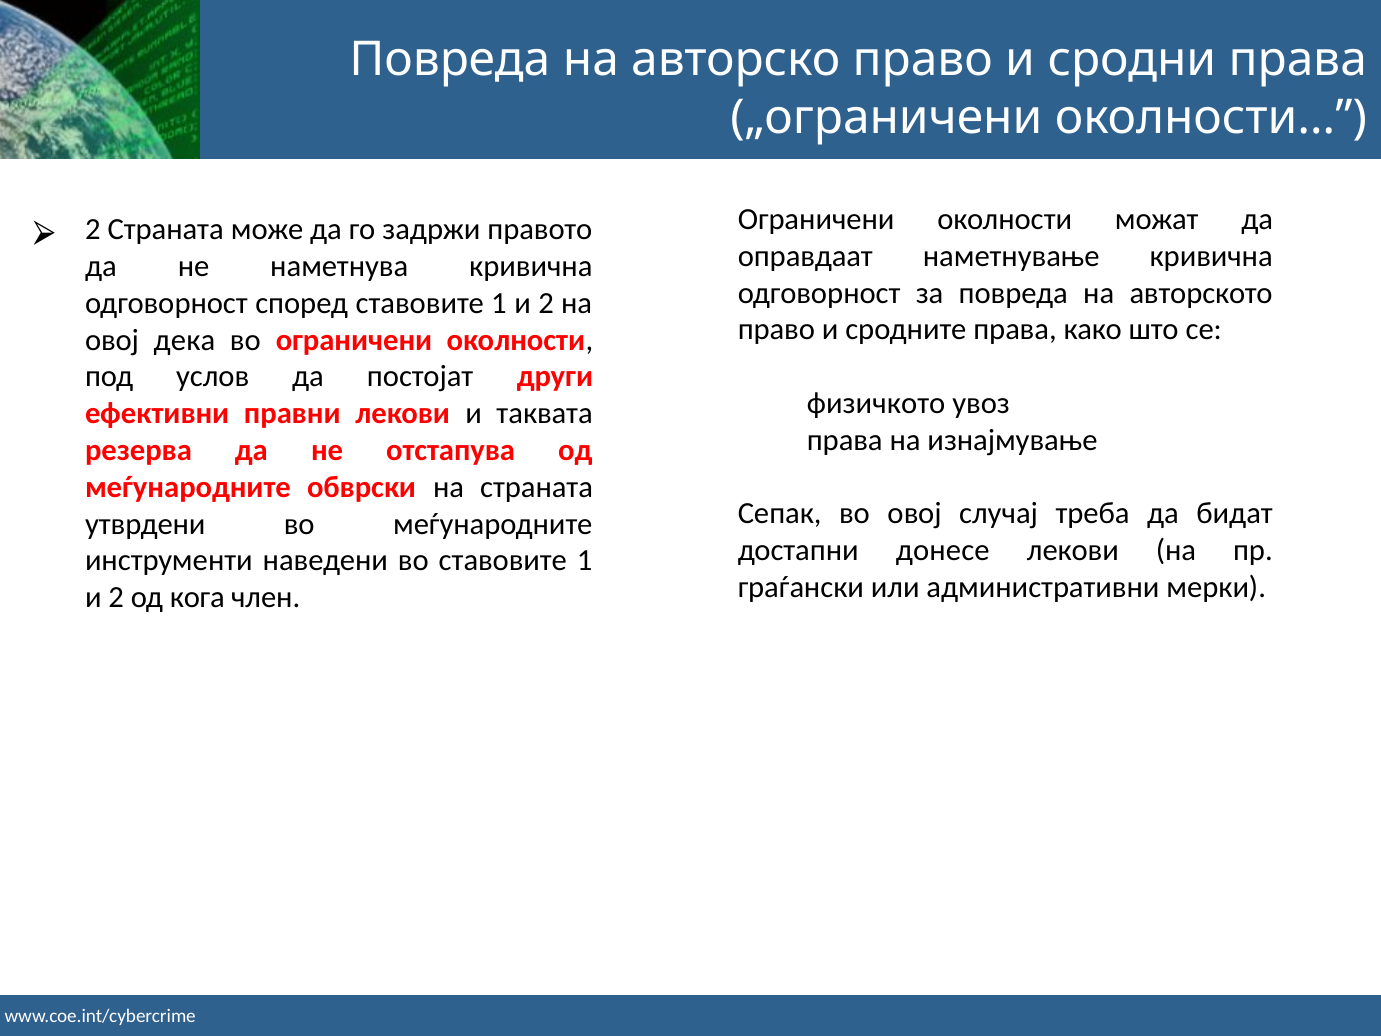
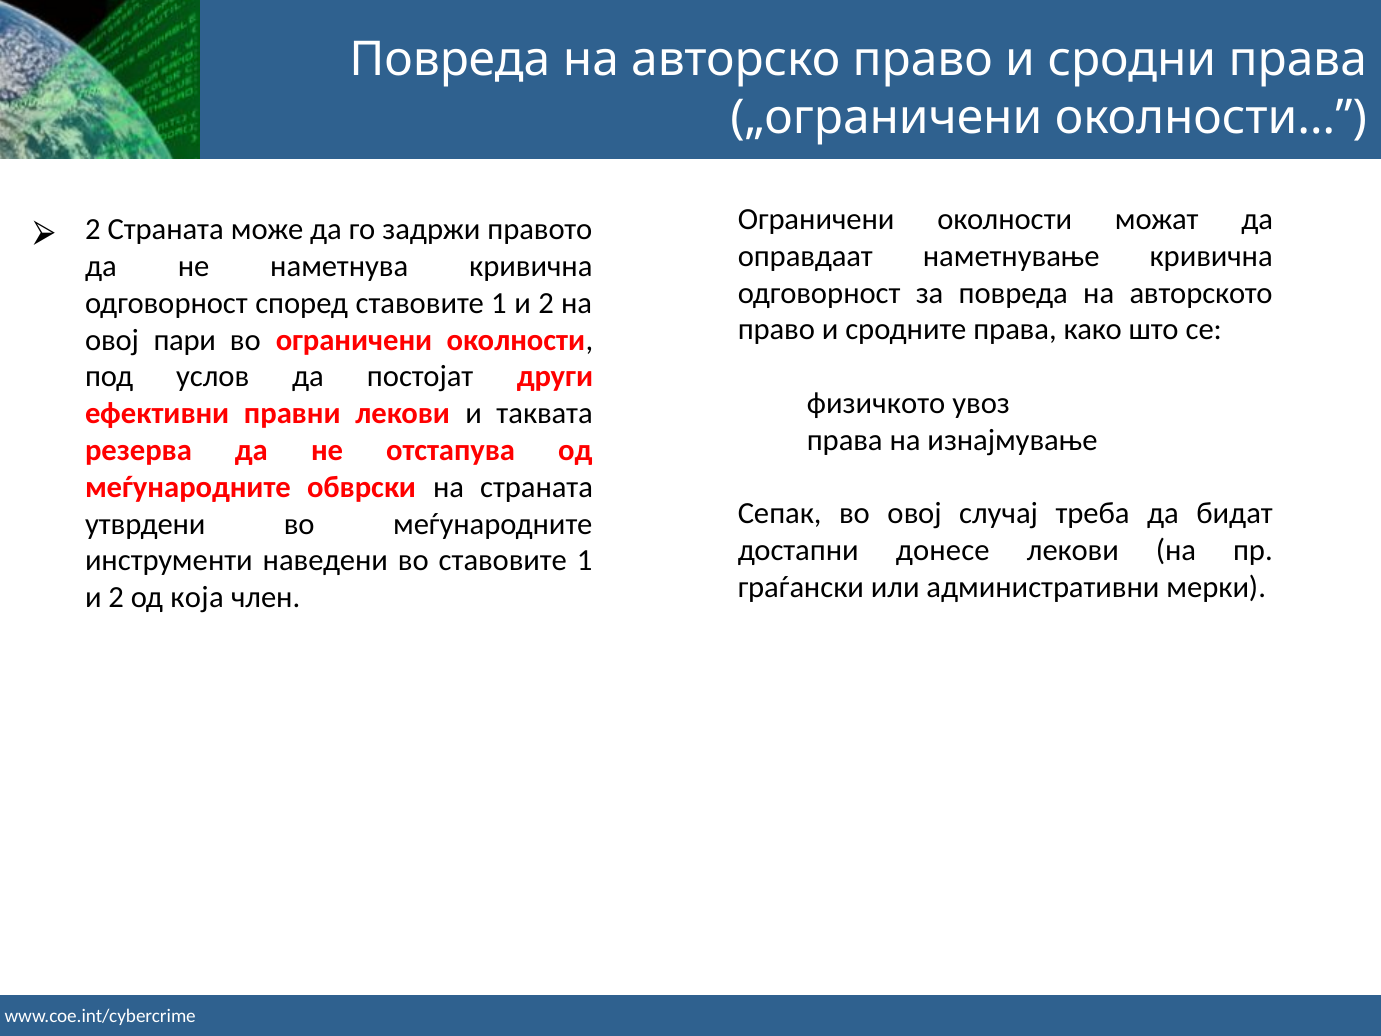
дека: дека -> пари
кога: кога -> која
